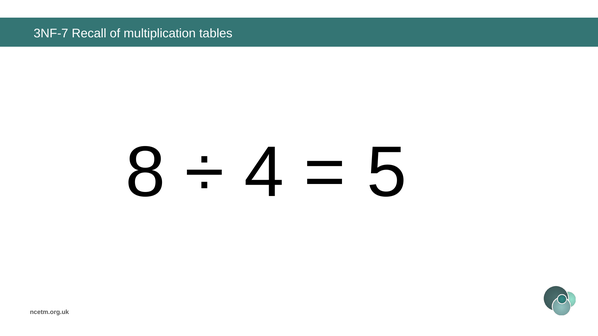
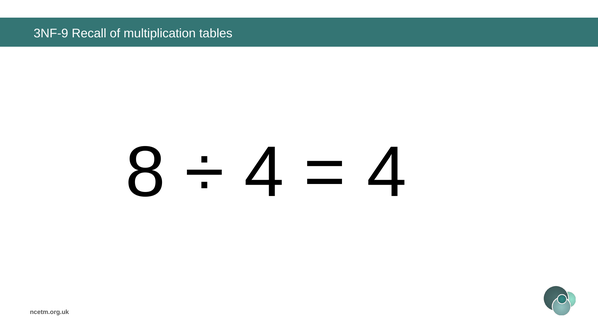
3NF-7: 3NF-7 -> 3NF-9
5 at (387, 173): 5 -> 4
